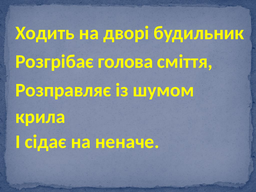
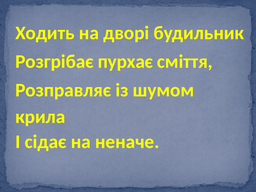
голова: голова -> пурхає
